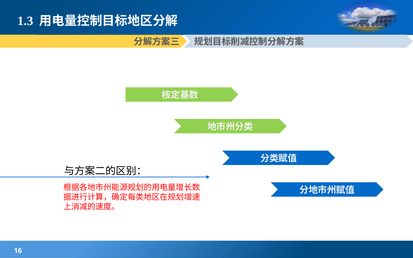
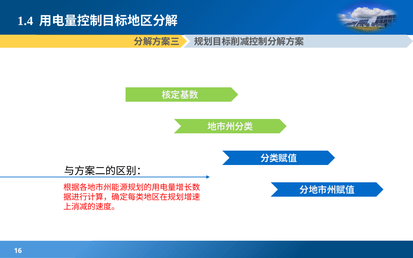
1.3: 1.3 -> 1.4
